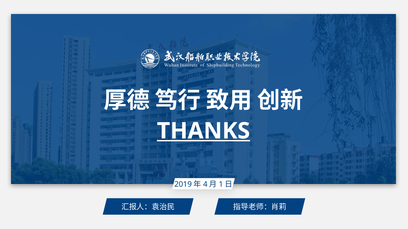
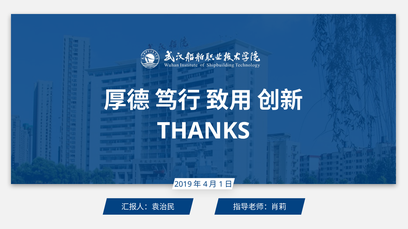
THANKS underline: present -> none
